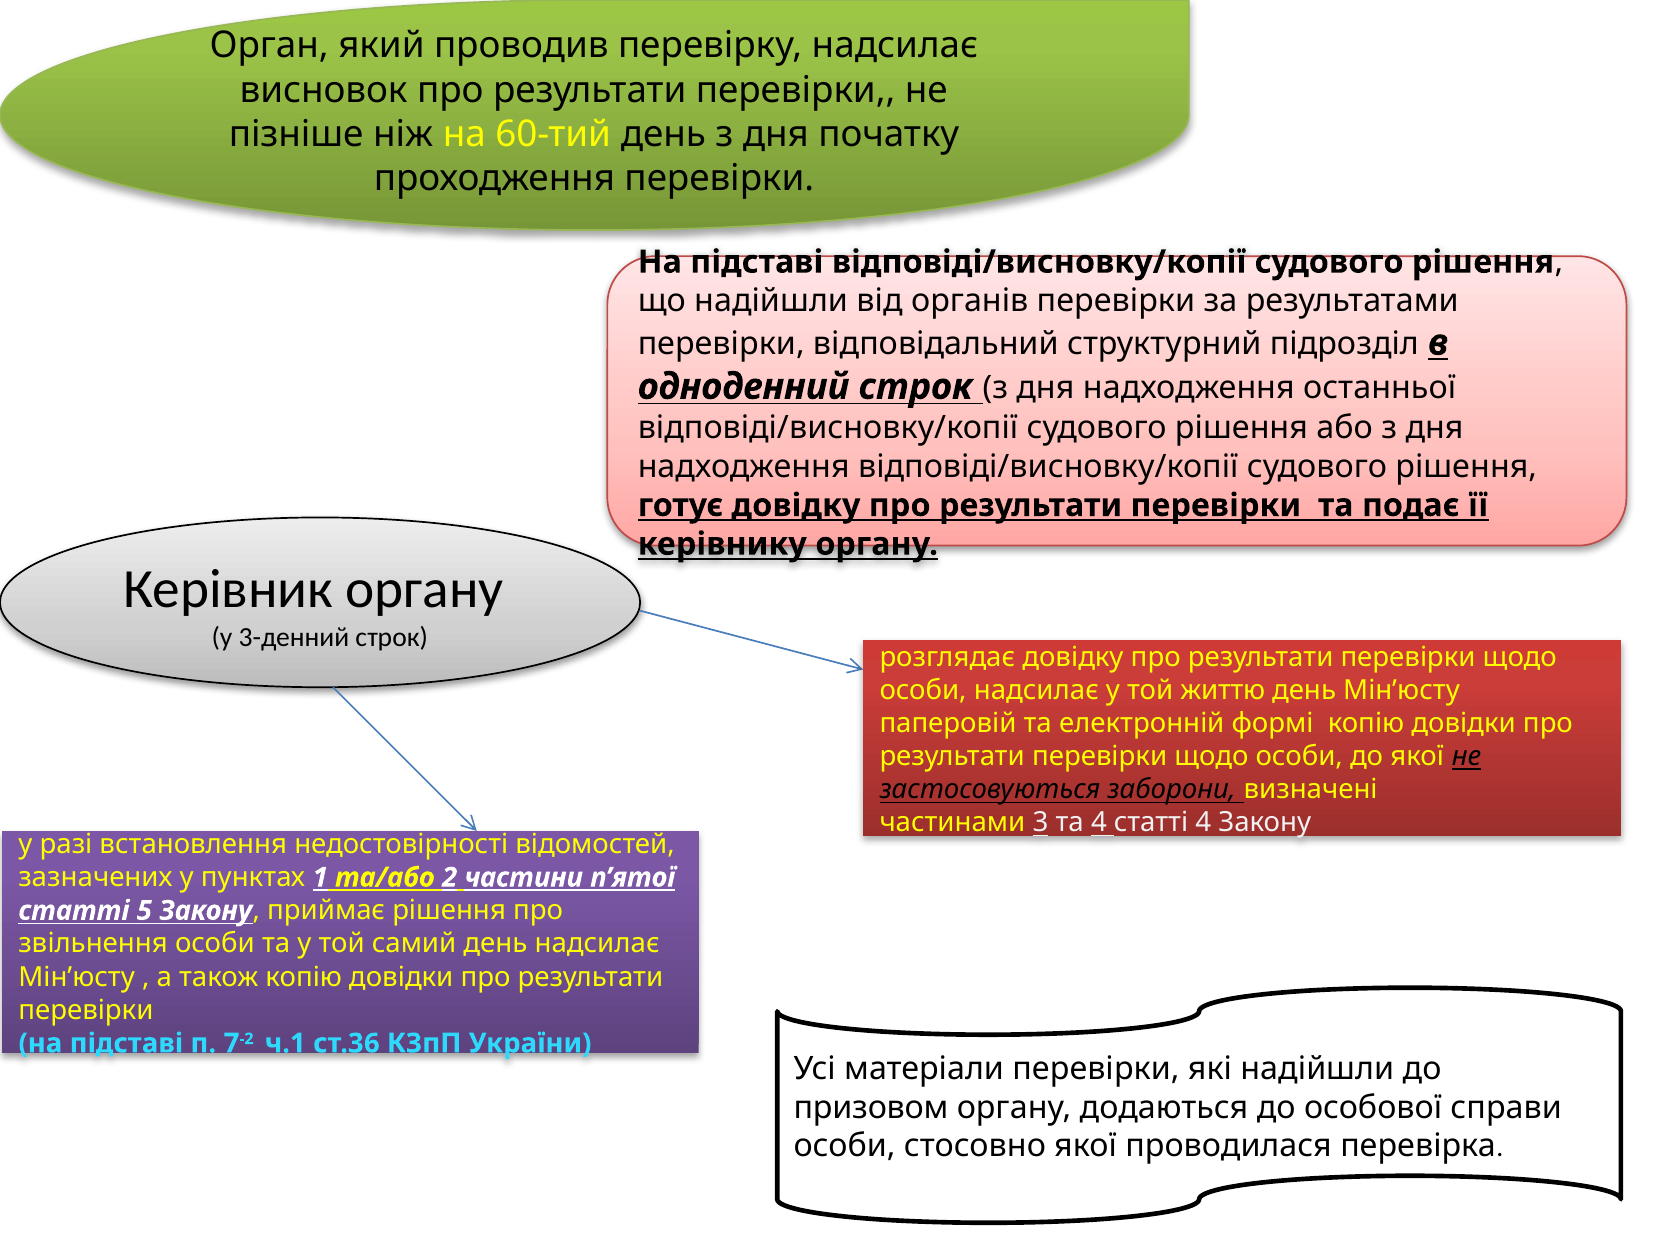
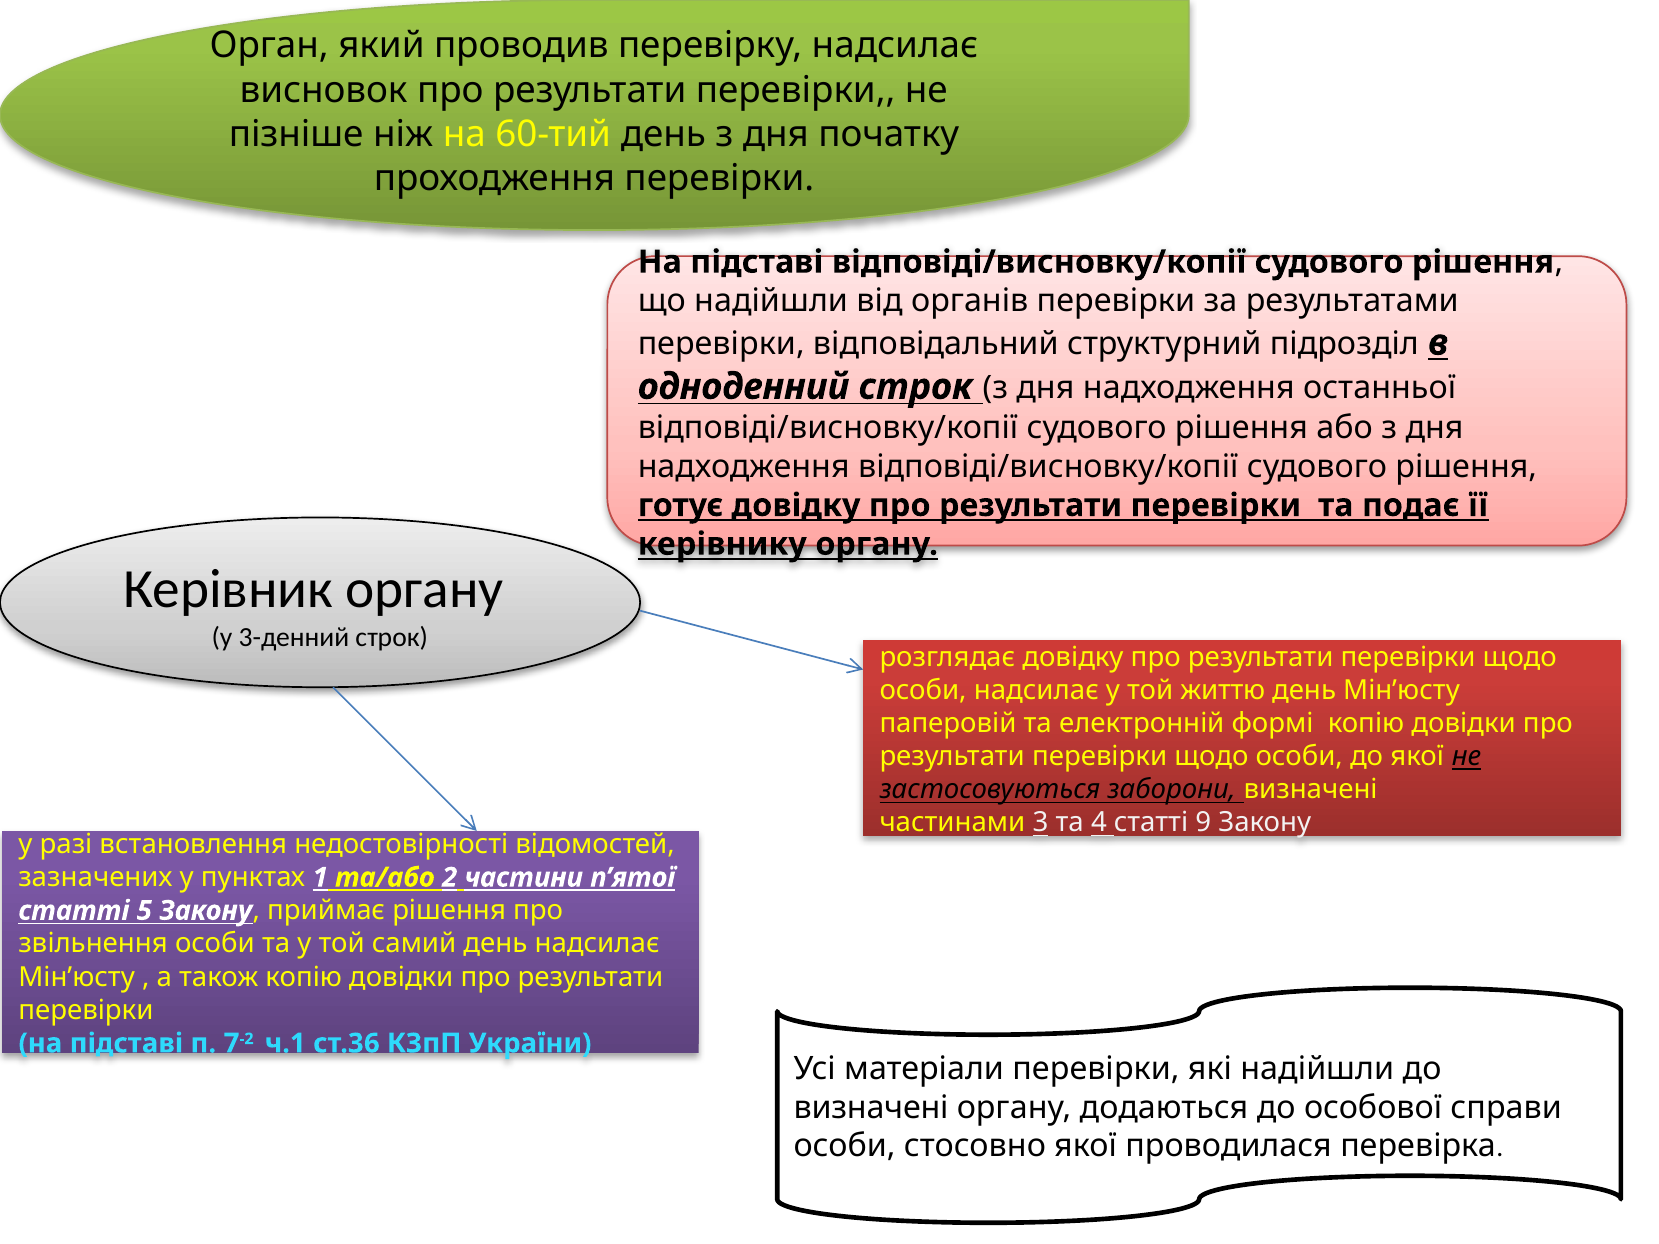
статті 4: 4 -> 9
призовом at (871, 1108): призовом -> визначені
